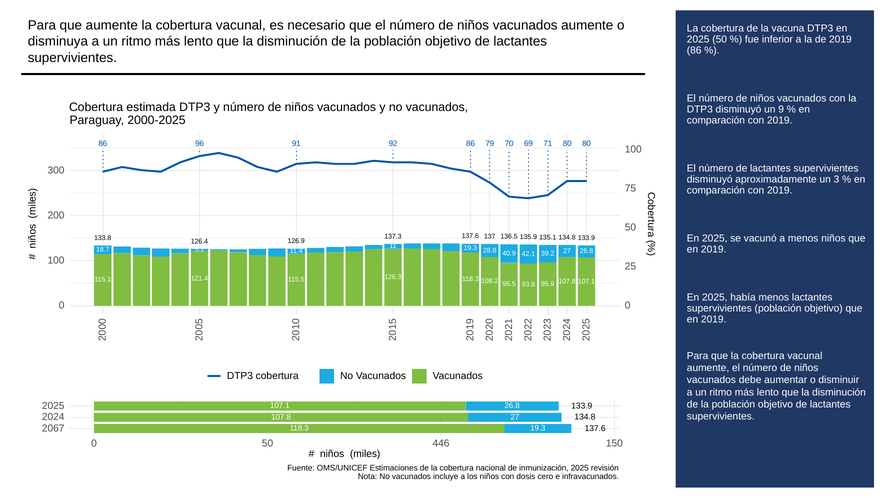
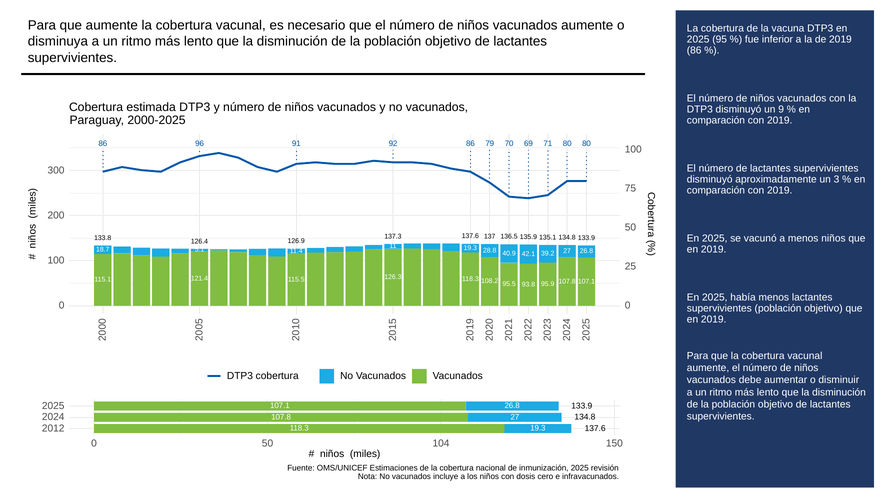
2025 50: 50 -> 95
2067: 2067 -> 2012
446: 446 -> 104
